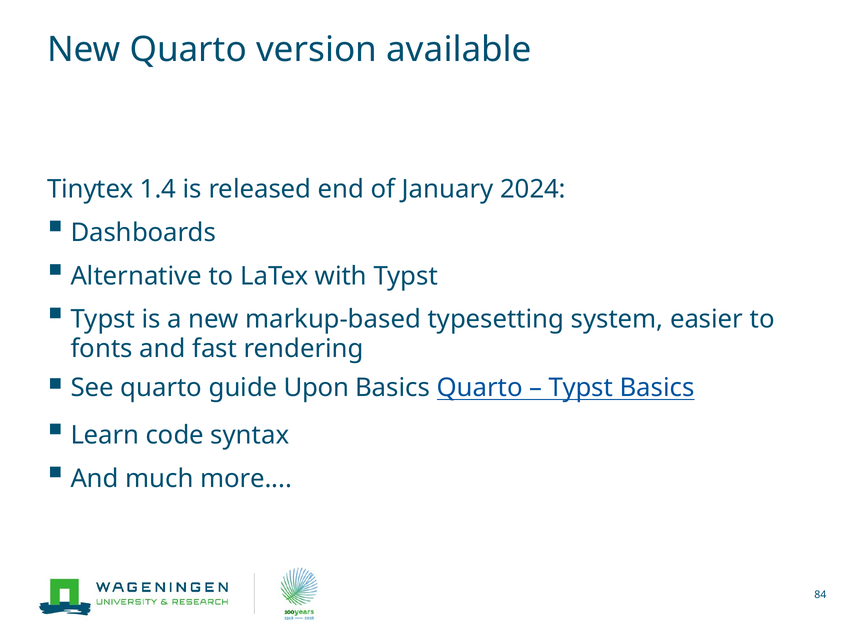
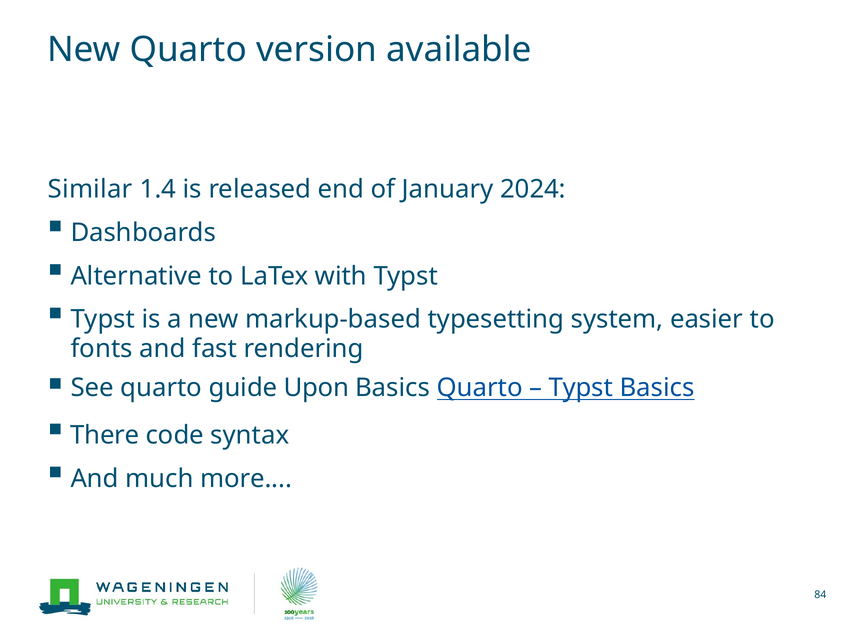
Tinytex: Tinytex -> Similar
Learn: Learn -> There
